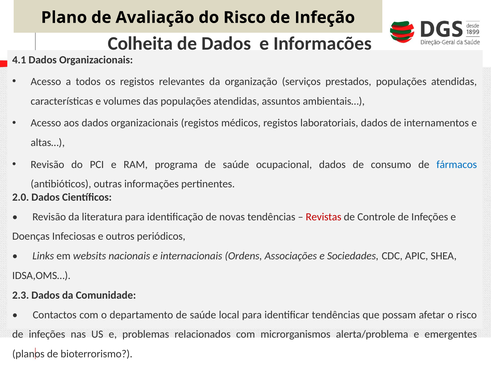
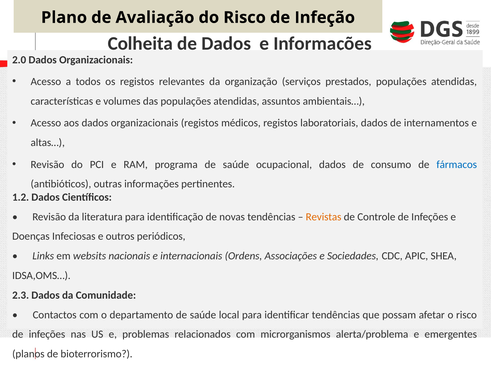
4.1: 4.1 -> 2.0
2.0: 2.0 -> 1.2
Revistas colour: red -> orange
